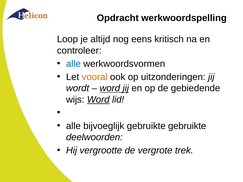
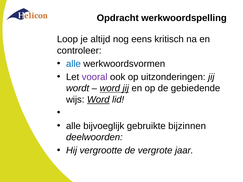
vooral colour: orange -> purple
gebruikte gebruikte: gebruikte -> bijzinnen
trek: trek -> jaar
